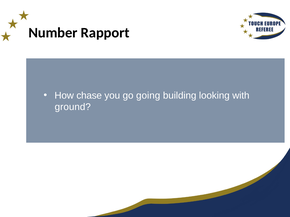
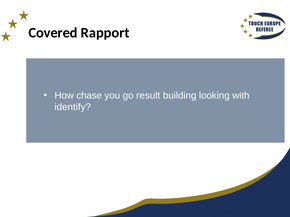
Number: Number -> Covered
going: going -> result
ground: ground -> identify
